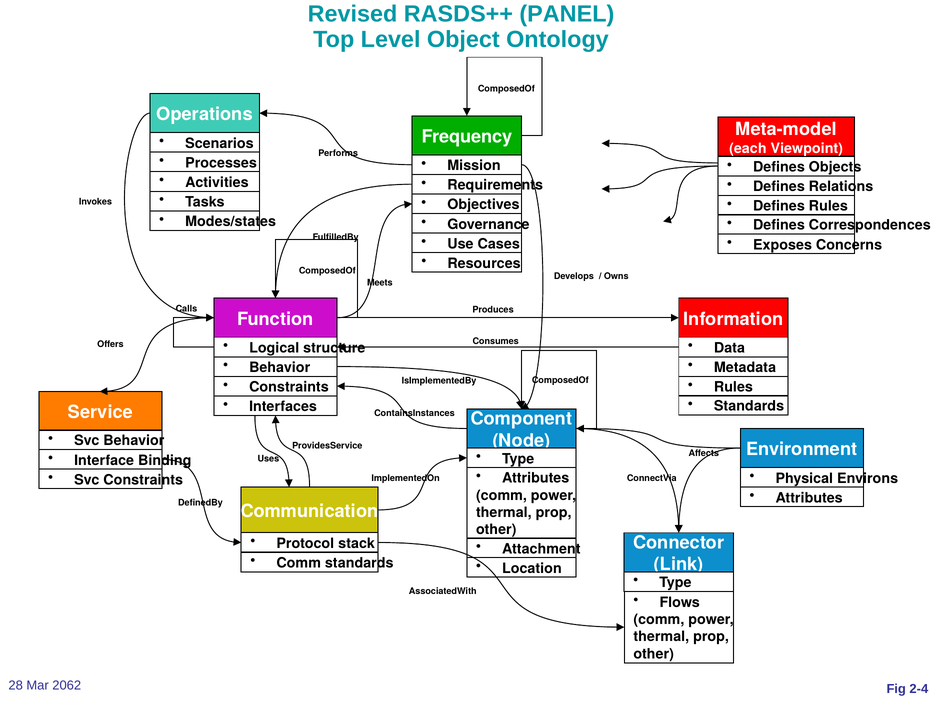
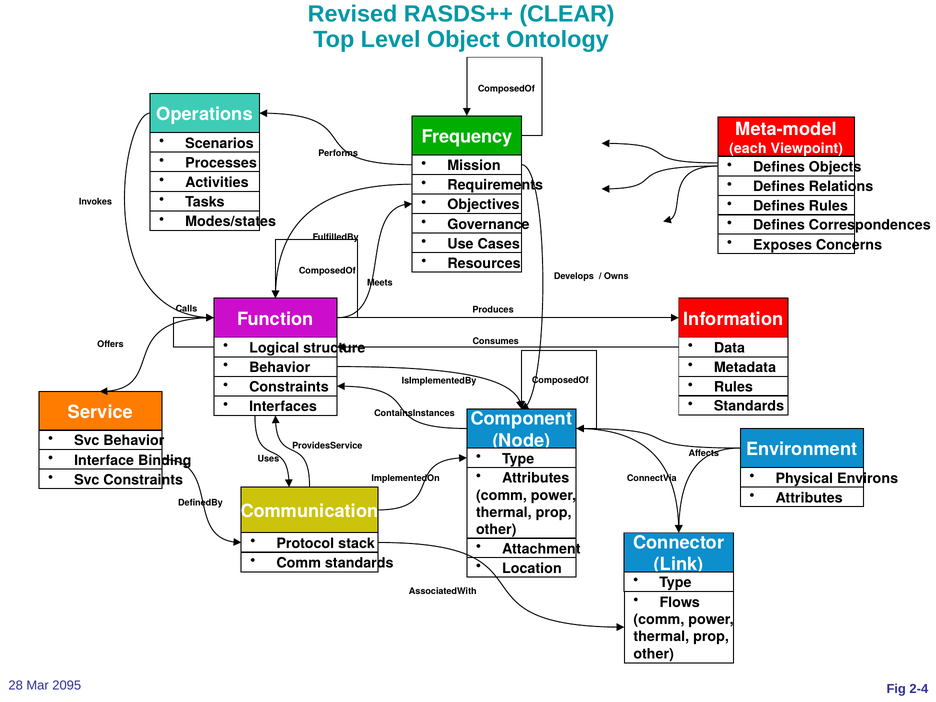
PANEL: PANEL -> CLEAR
2062: 2062 -> 2095
